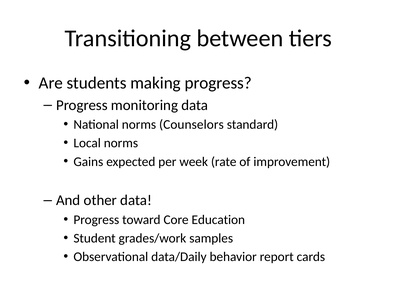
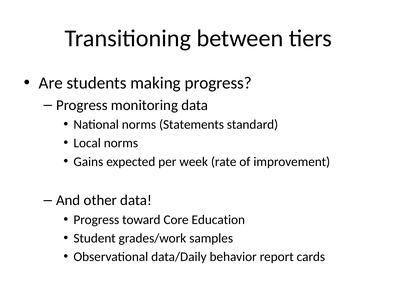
Counselors: Counselors -> Statements
